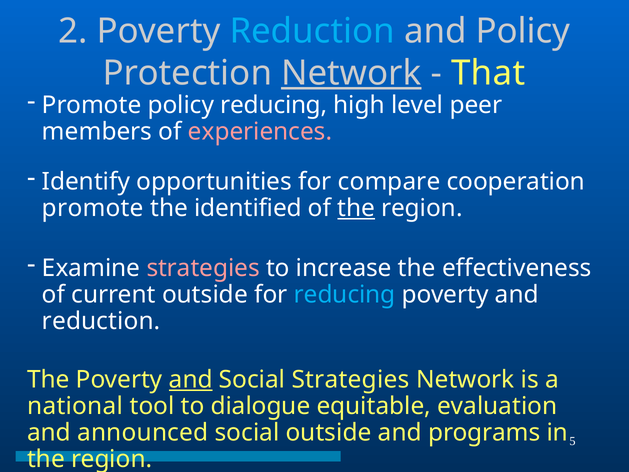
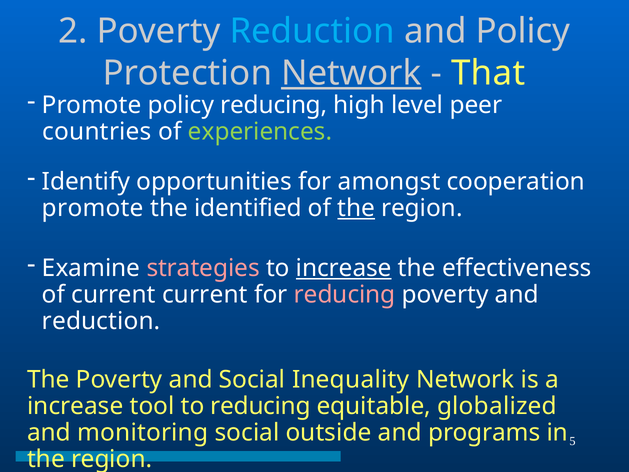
members: members -> countries
experiences colour: pink -> light green
compare: compare -> amongst
increase at (344, 268) underline: none -> present
current outside: outside -> current
reducing at (345, 295) colour: light blue -> pink
and at (191, 380) underline: present -> none
Social Strategies: Strategies -> Inequality
national at (75, 406): national -> increase
to dialogue: dialogue -> reducing
evaluation: evaluation -> globalized
announced: announced -> monitoring
